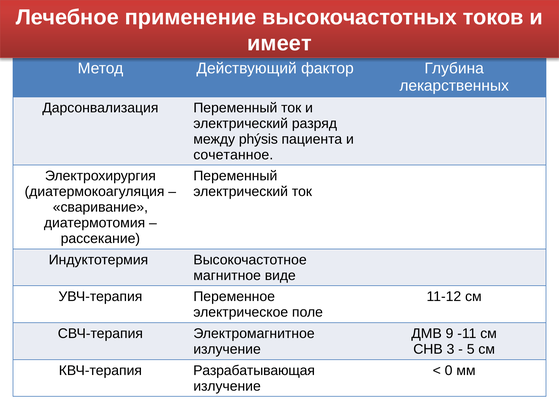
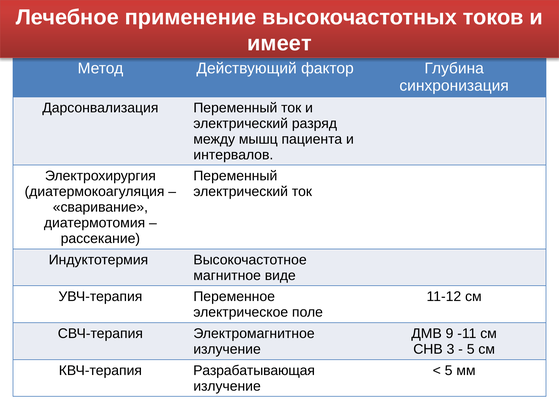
лекарственных: лекарственных -> синхронизация
phýsis: phýsis -> мышц
сочетанное: сочетанное -> интервалов
0 at (449, 371): 0 -> 5
